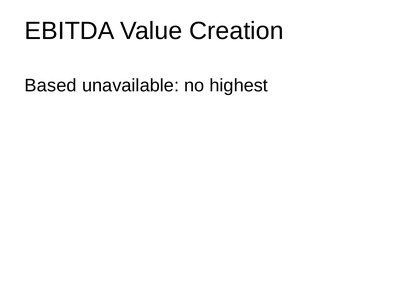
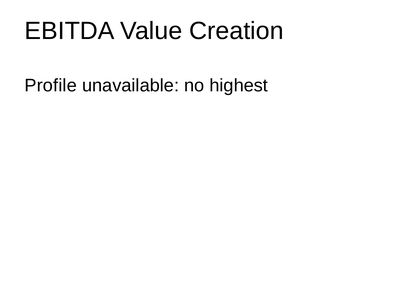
Based: Based -> Profile
